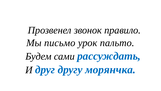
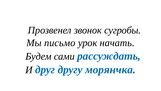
правило: правило -> сугробы
пальто: пальто -> начать
